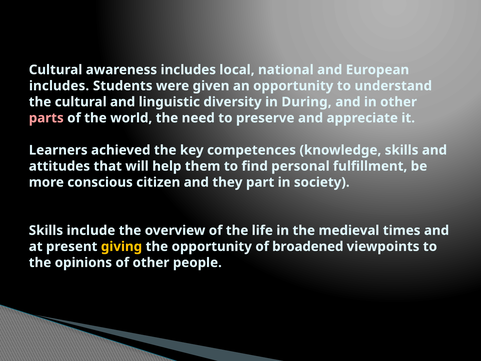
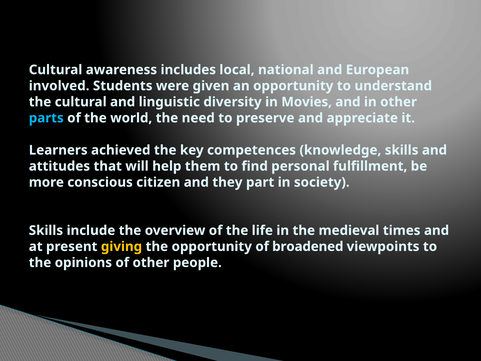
includes at (59, 86): includes -> involved
During: During -> Movies
parts colour: pink -> light blue
